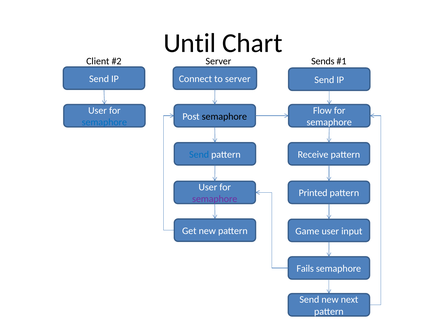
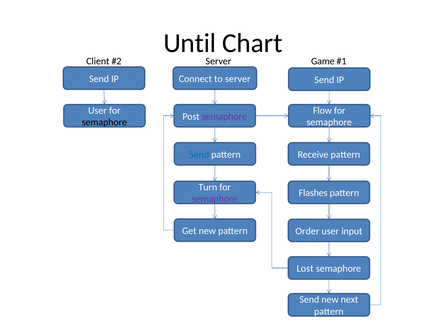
Sends: Sends -> Game
semaphore at (224, 116) colour: black -> purple
semaphore at (104, 122) colour: blue -> black
User at (208, 187): User -> Turn
Printed: Printed -> Flashes
Game: Game -> Order
Fails: Fails -> Lost
